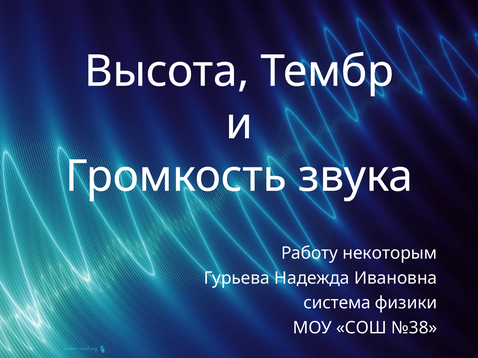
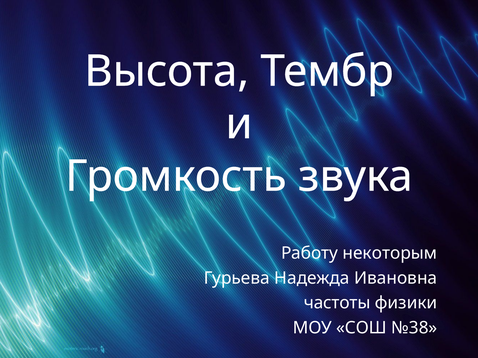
система: система -> частоты
